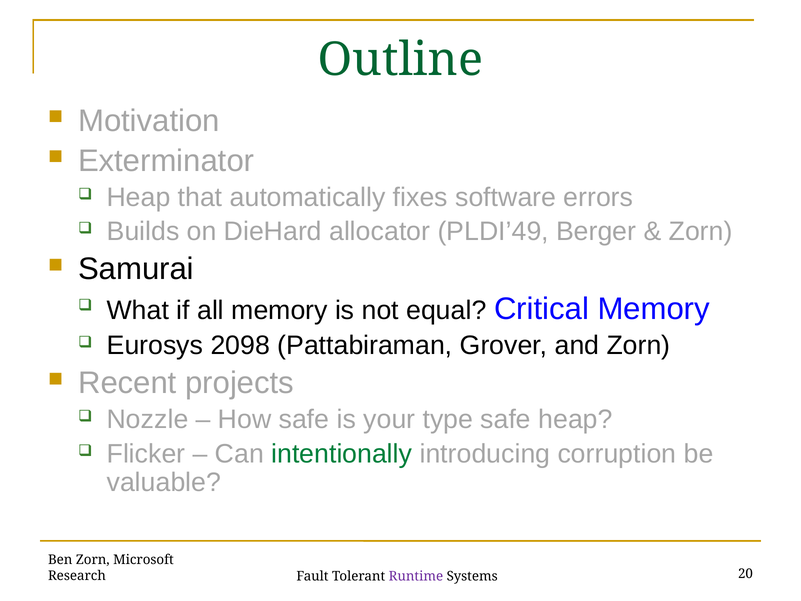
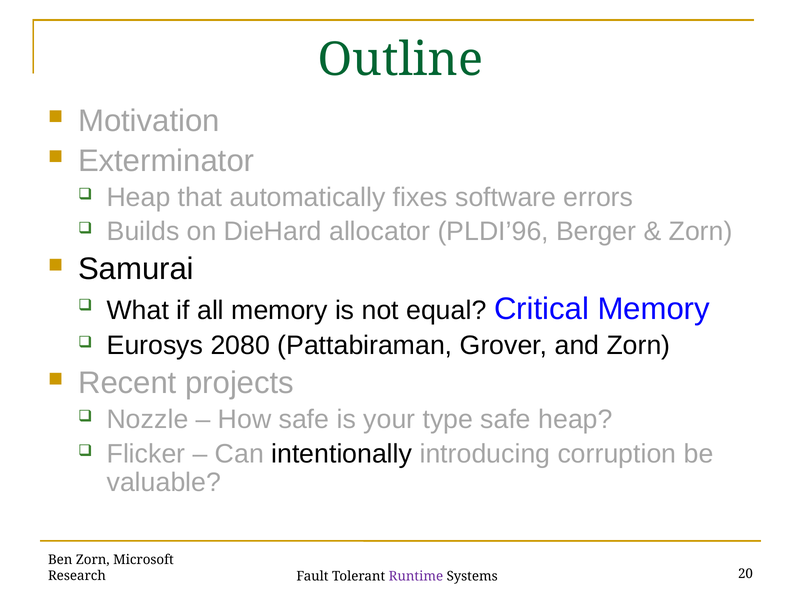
PLDI’49: PLDI’49 -> PLDI’96
2098: 2098 -> 2080
intentionally colour: green -> black
